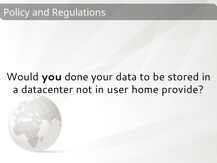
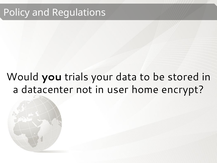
done: done -> trials
provide: provide -> encrypt
